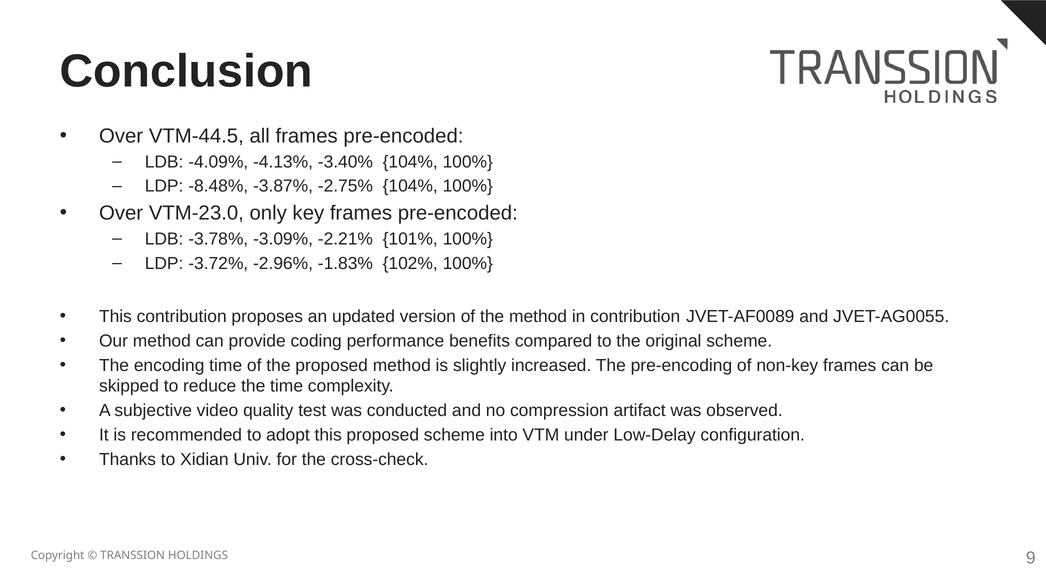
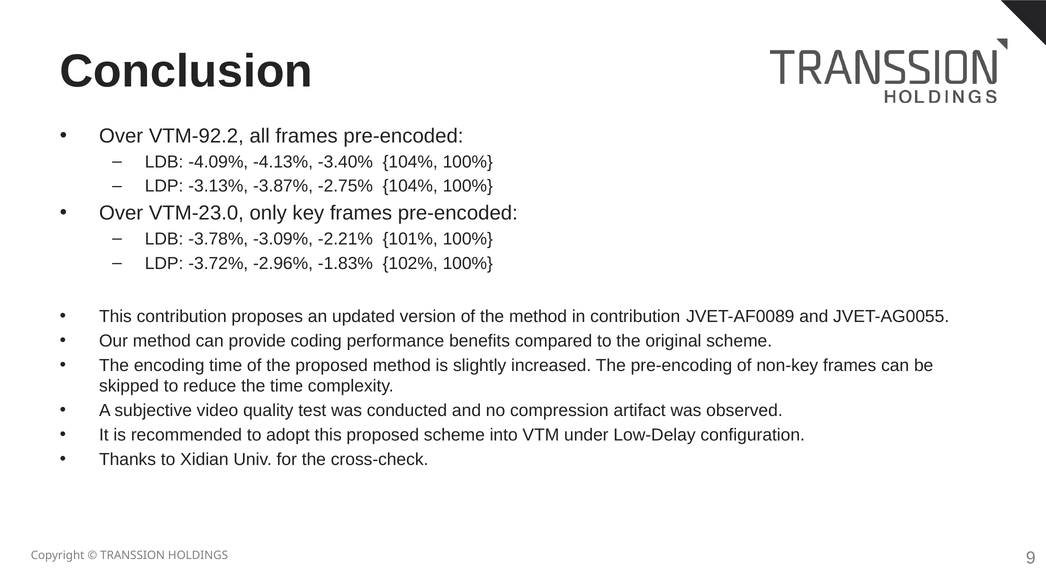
VTM-44.5: VTM-44.5 -> VTM-92.2
-8.48%: -8.48% -> -3.13%
